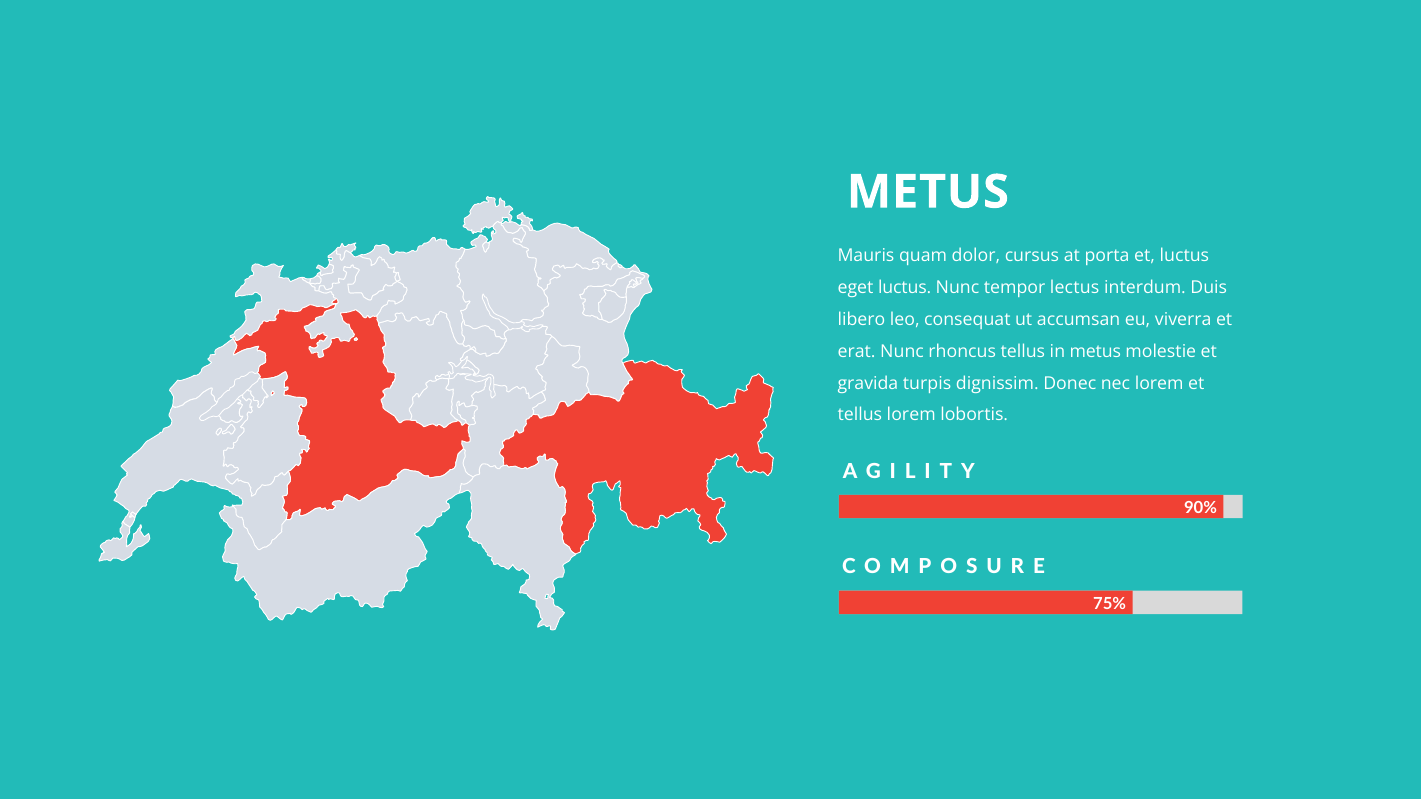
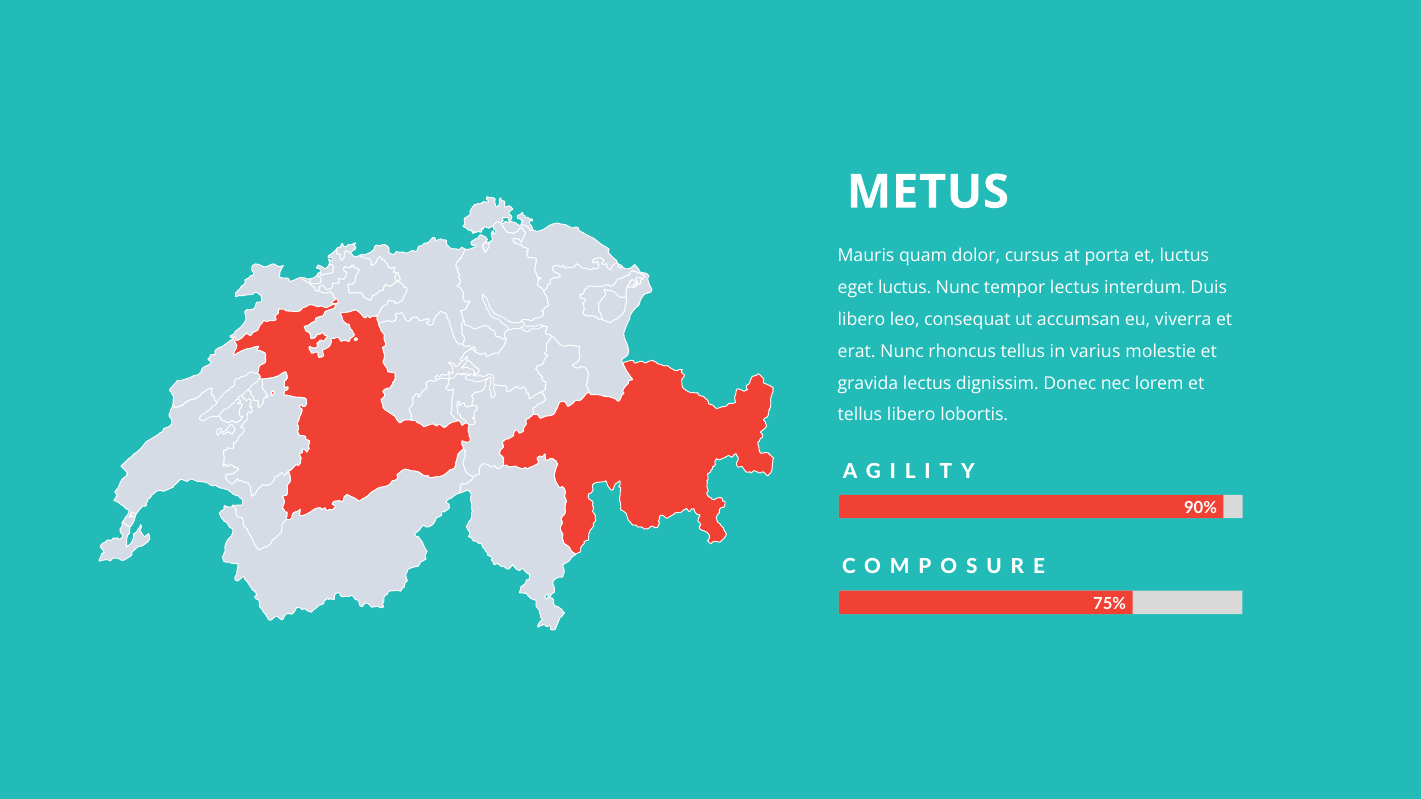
in metus: metus -> varius
gravida turpis: turpis -> lectus
tellus lorem: lorem -> libero
